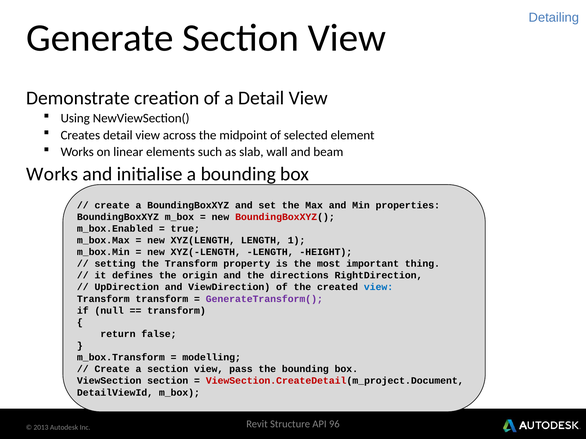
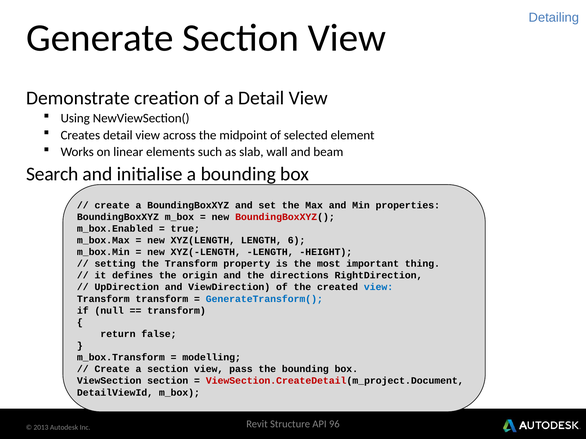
Works at (52, 174): Works -> Search
1: 1 -> 6
GenerateTransform( colour: purple -> blue
